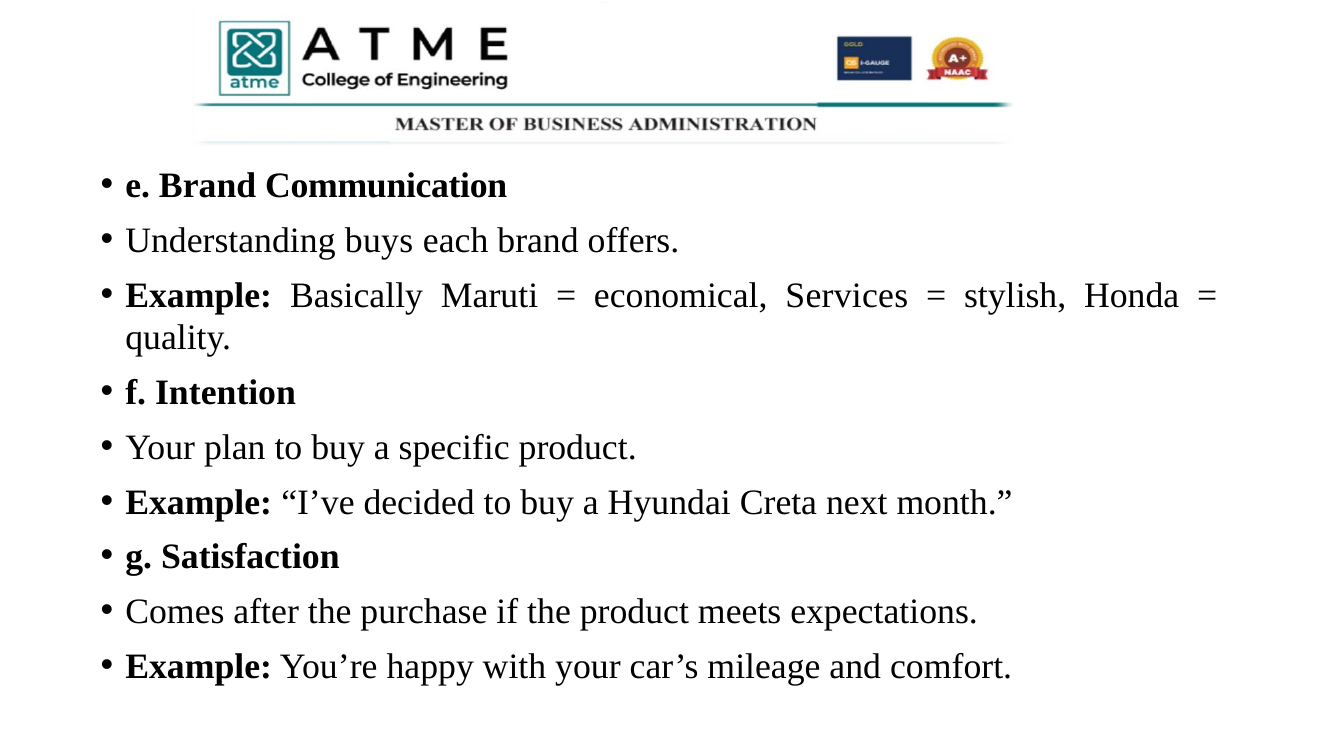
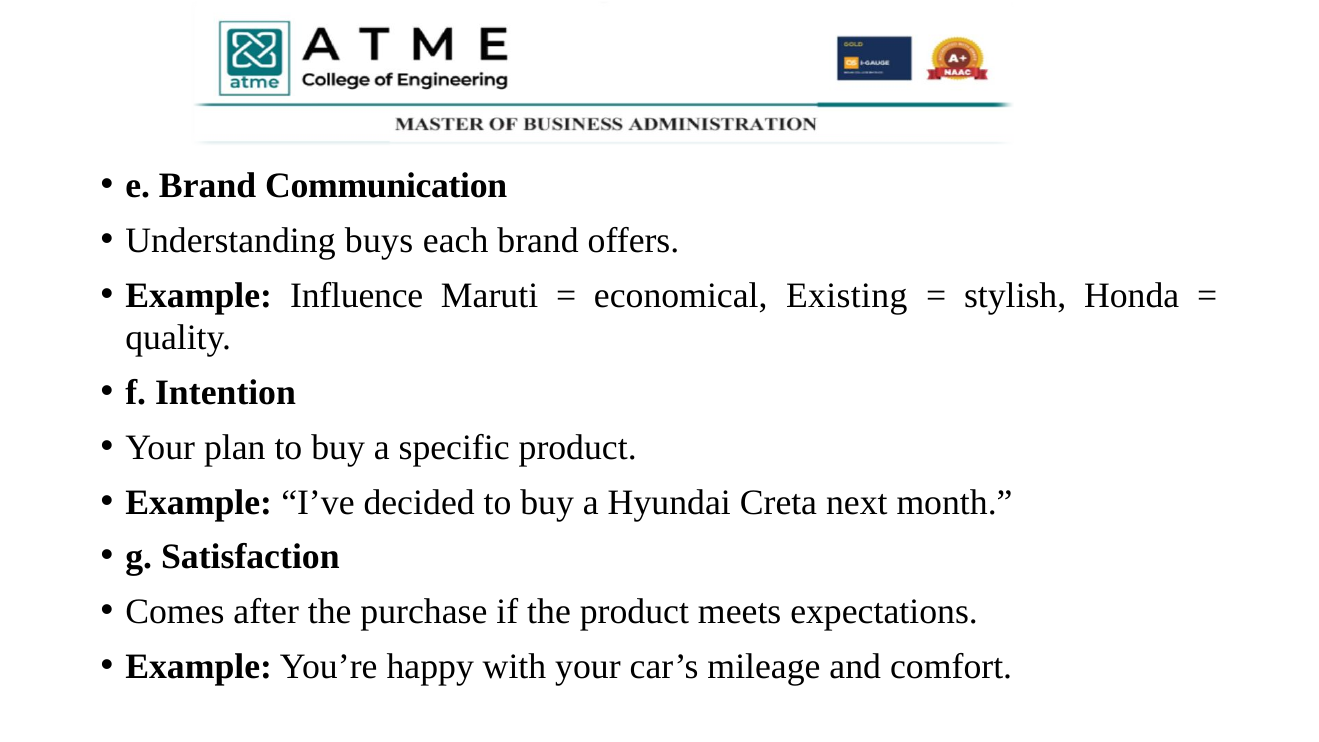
Basically: Basically -> Influence
Services: Services -> Existing
